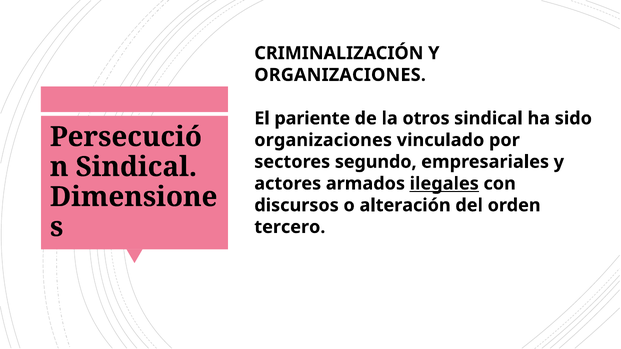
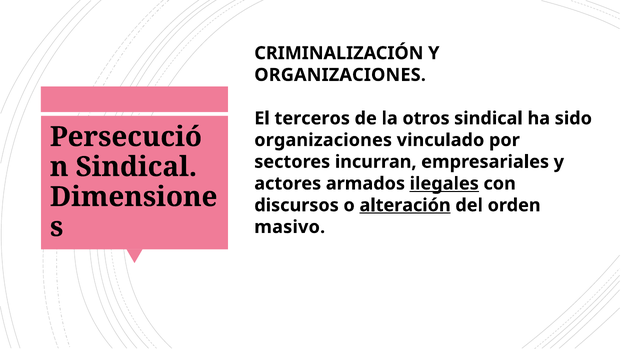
pariente: pariente -> terceros
segundo: segundo -> incurran
alteración underline: none -> present
tercero: tercero -> masivo
